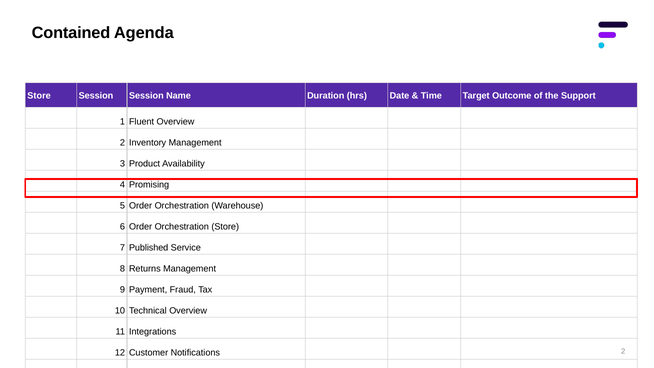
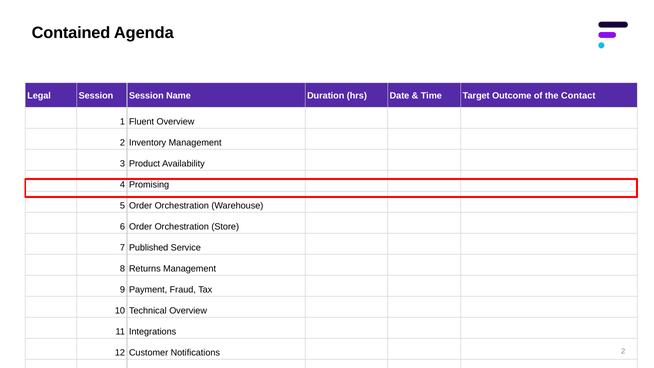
Store at (39, 96): Store -> Legal
Support: Support -> Contact
